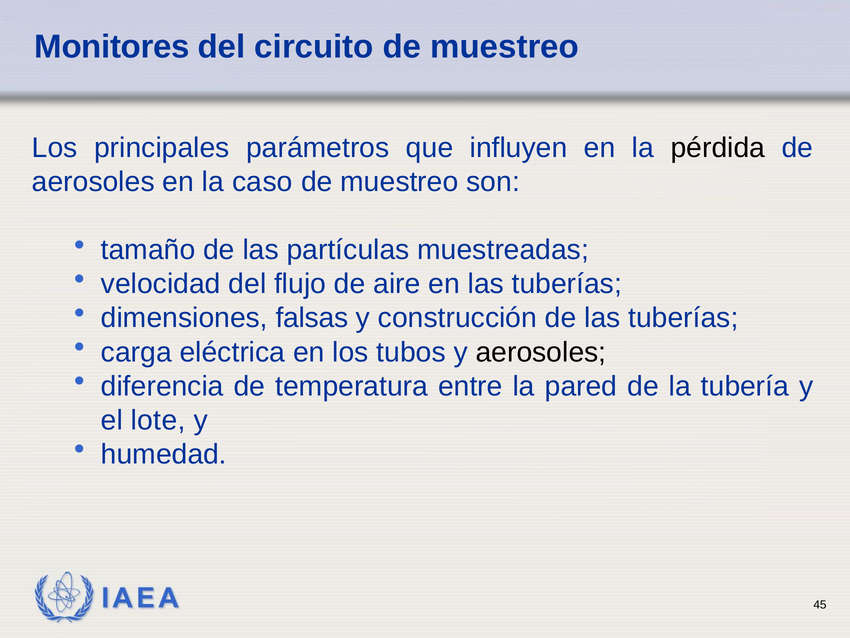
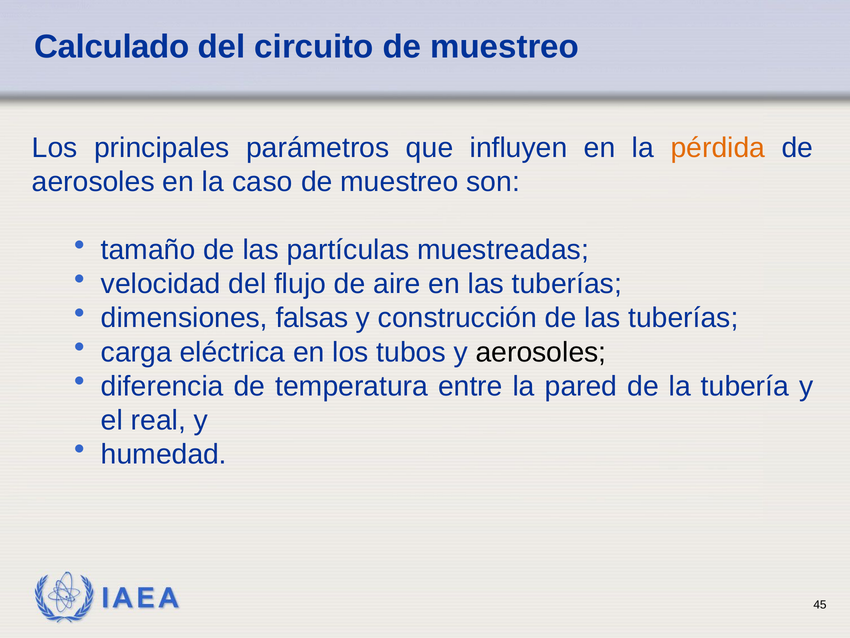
Monitores: Monitores -> Calculado
pérdida colour: black -> orange
lote: lote -> real
